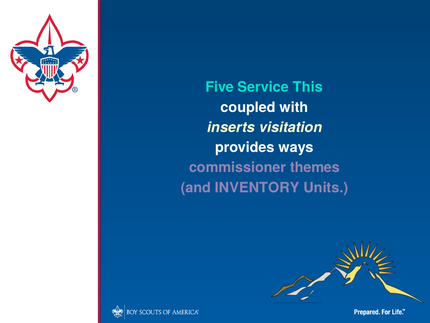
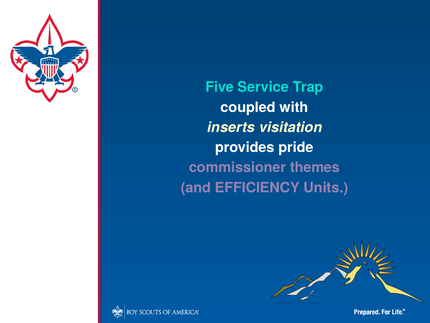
This: This -> Trap
ways: ways -> pride
INVENTORY: INVENTORY -> EFFICIENCY
